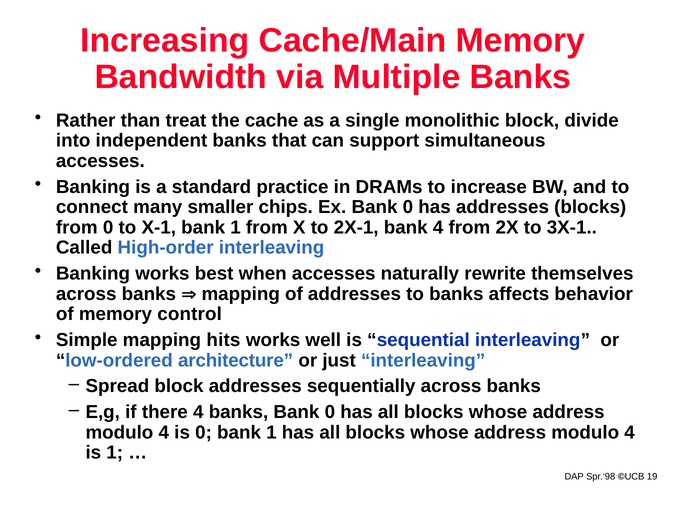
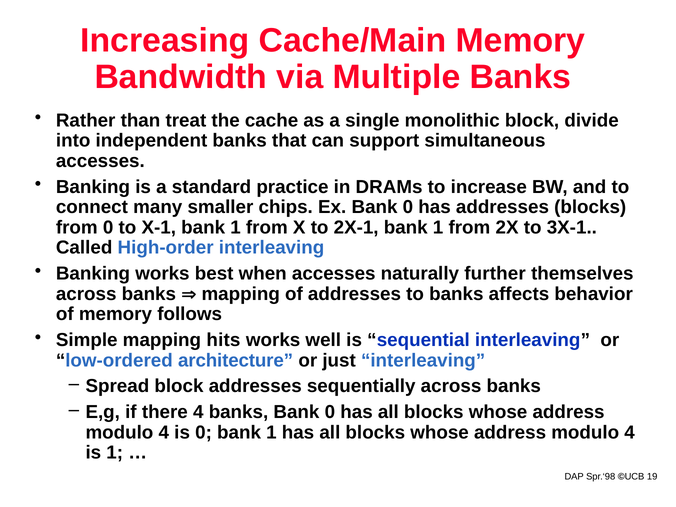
2X-1 bank 4: 4 -> 1
rewrite: rewrite -> further
control: control -> follows
